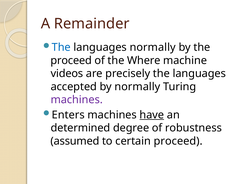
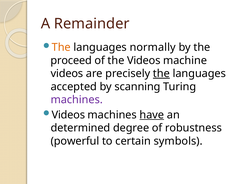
The at (61, 47) colour: blue -> orange
the Where: Where -> Videos
the at (161, 73) underline: none -> present
by normally: normally -> scanning
Enters at (68, 115): Enters -> Videos
assumed: assumed -> powerful
certain proceed: proceed -> symbols
